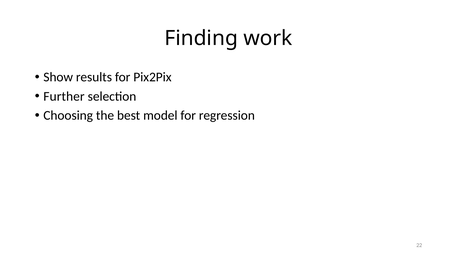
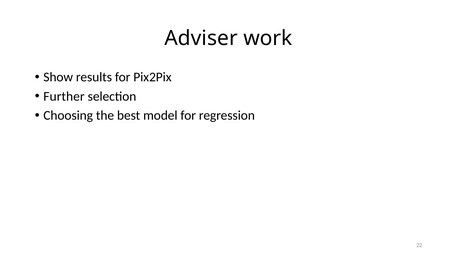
Finding: Finding -> Adviser
